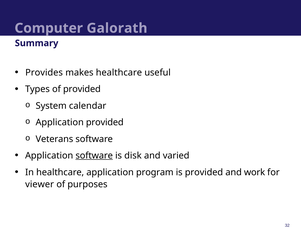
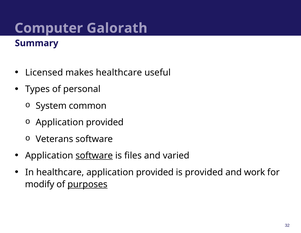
Provides: Provides -> Licensed
of provided: provided -> personal
calendar: calendar -> common
disk: disk -> files
healthcare application program: program -> provided
viewer: viewer -> modify
purposes underline: none -> present
